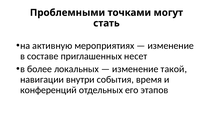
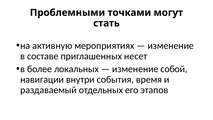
такой: такой -> собой
конференций: конференций -> раздаваемый
